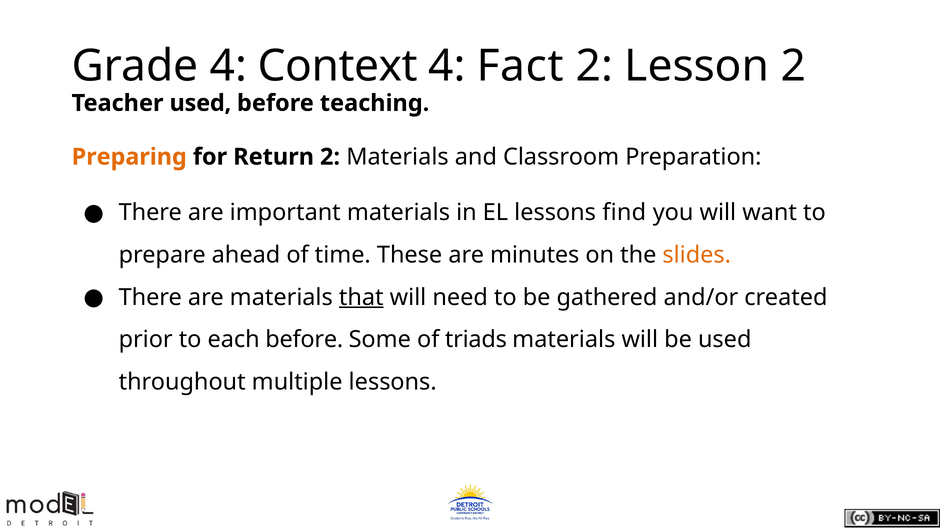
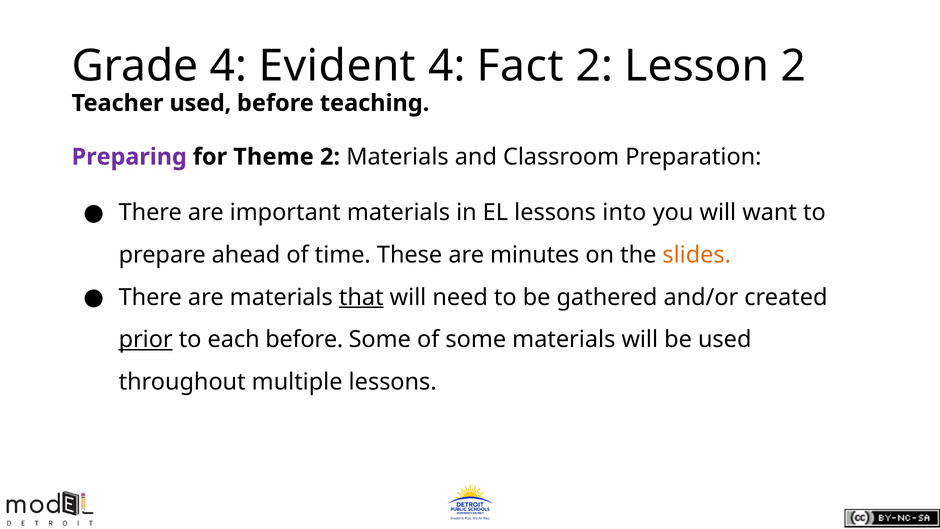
Context: Context -> Evident
Preparing colour: orange -> purple
Return: Return -> Theme
find: find -> into
prior underline: none -> present
of triads: triads -> some
